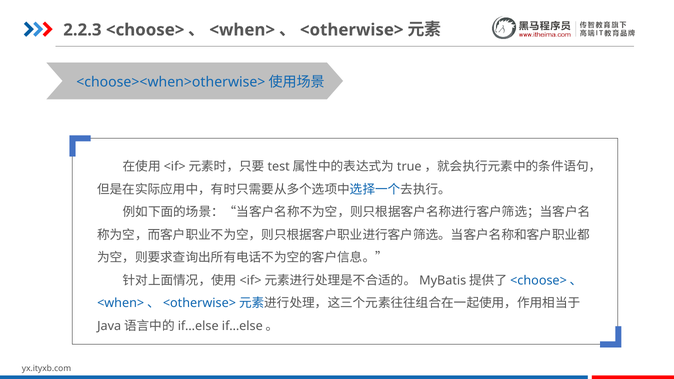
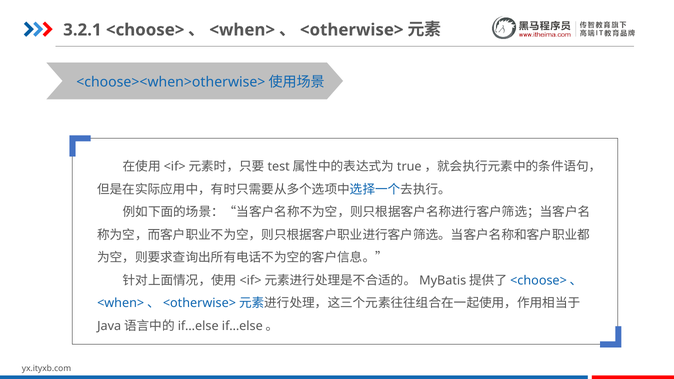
2.2.3: 2.2.3 -> 3.2.1
